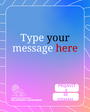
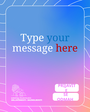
your colour: black -> blue
